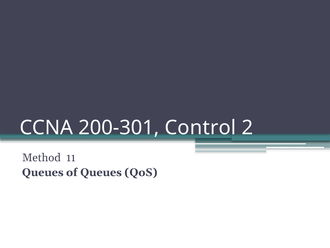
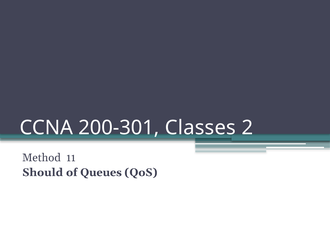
Control: Control -> Classes
Queues at (43, 172): Queues -> Should
